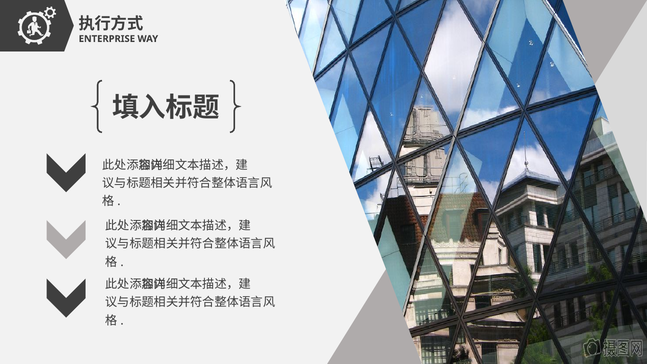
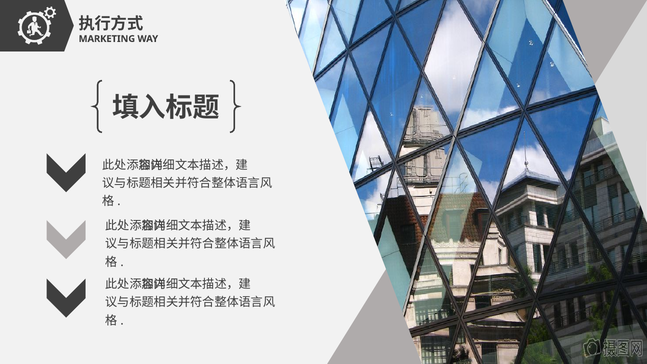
ENTERPRISE: ENTERPRISE -> MARKETING
